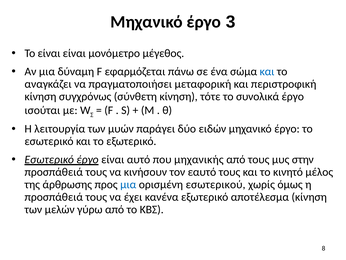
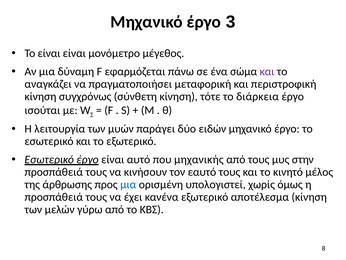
και at (267, 71) colour: blue -> purple
συνολικά: συνολικά -> διάρκεια
εσωτερικού: εσωτερικού -> υπολογιστεί
